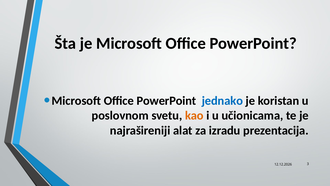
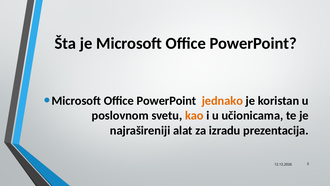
jednako colour: blue -> orange
